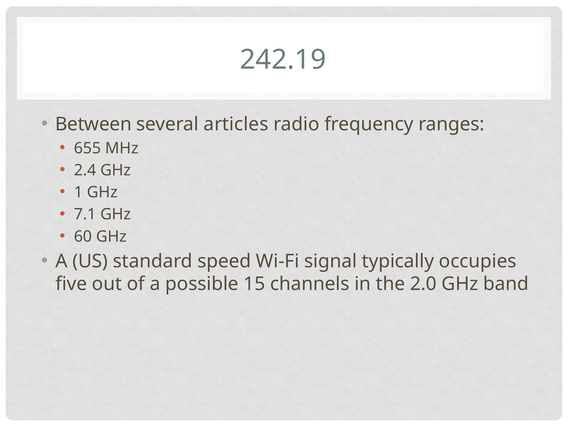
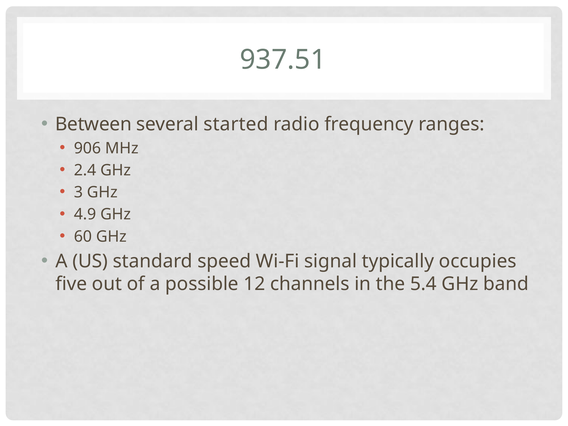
242.19: 242.19 -> 937.51
articles: articles -> started
655: 655 -> 906
1: 1 -> 3
7.1: 7.1 -> 4.9
15: 15 -> 12
2.0: 2.0 -> 5.4
